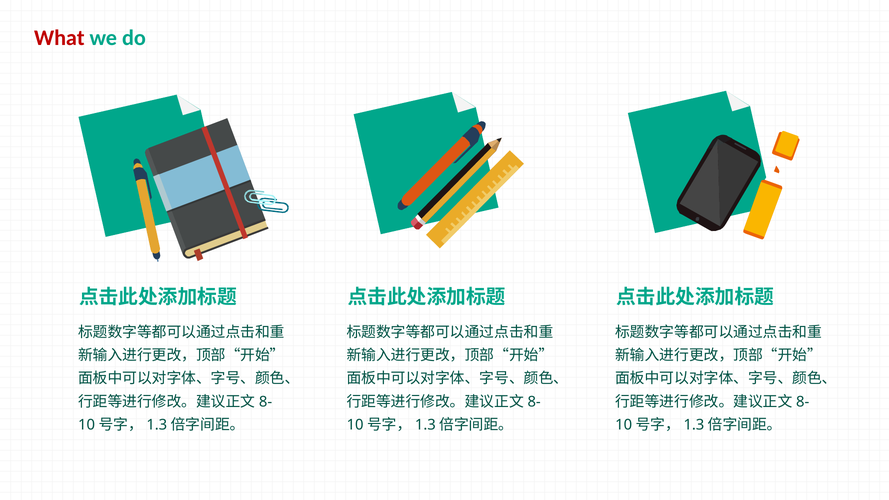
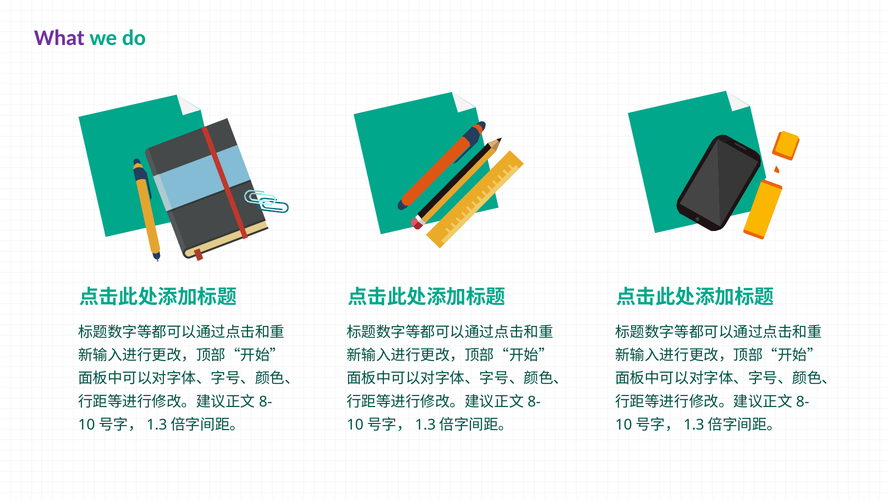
What colour: red -> purple
